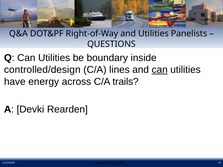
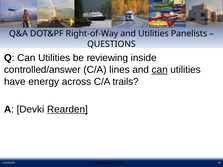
boundary: boundary -> reviewing
controlled/design: controlled/design -> controlled/answer
Rearden underline: none -> present
